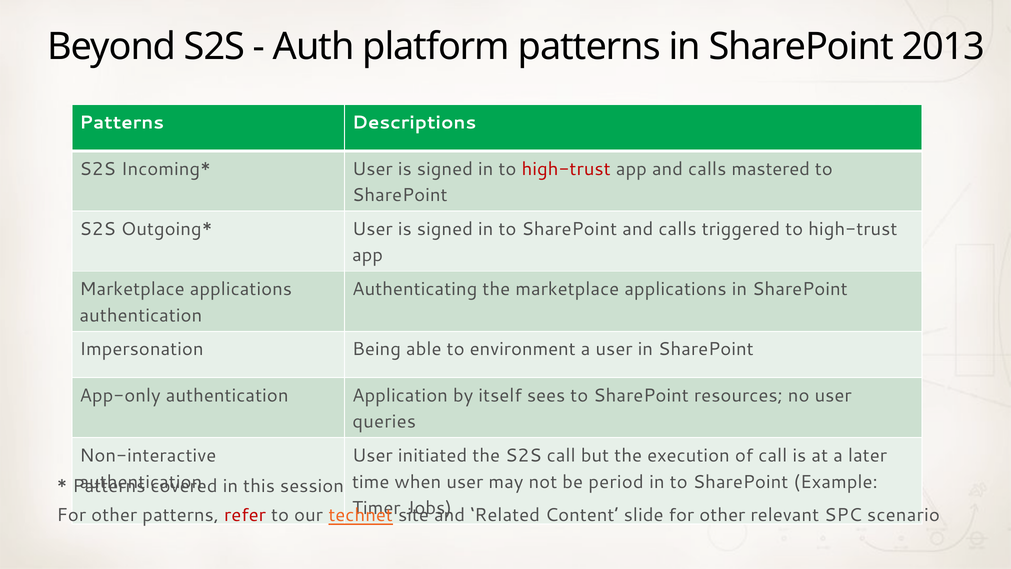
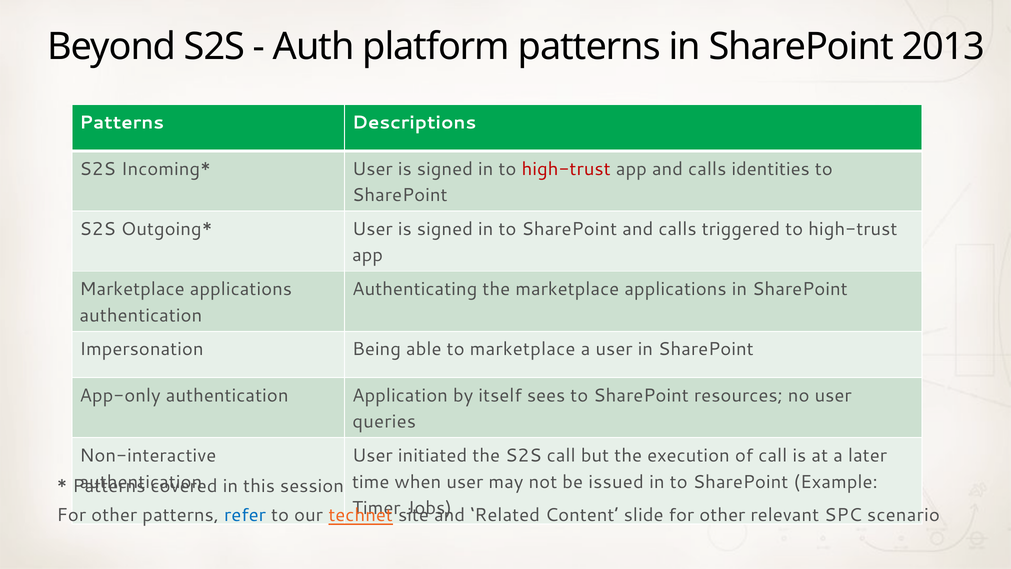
mastered: mastered -> identities
to environment: environment -> marketplace
period: period -> issued
refer colour: red -> blue
